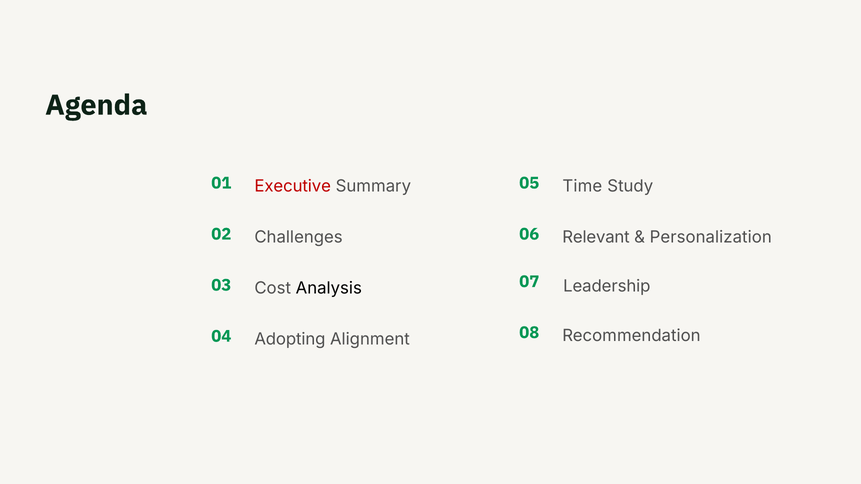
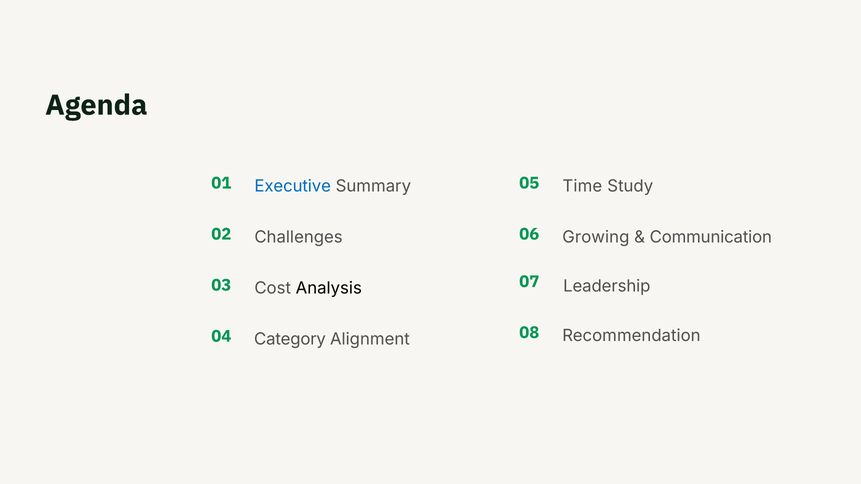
Executive colour: red -> blue
Relevant: Relevant -> Growing
Personalization: Personalization -> Communication
Adopting: Adopting -> Category
